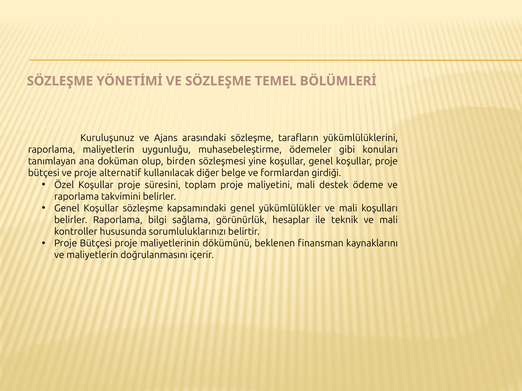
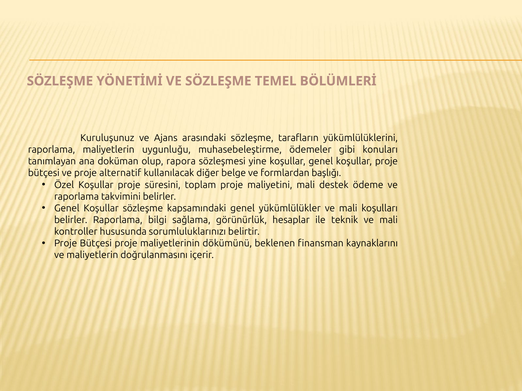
birden: birden -> rapora
girdiği: girdiği -> başlığı
